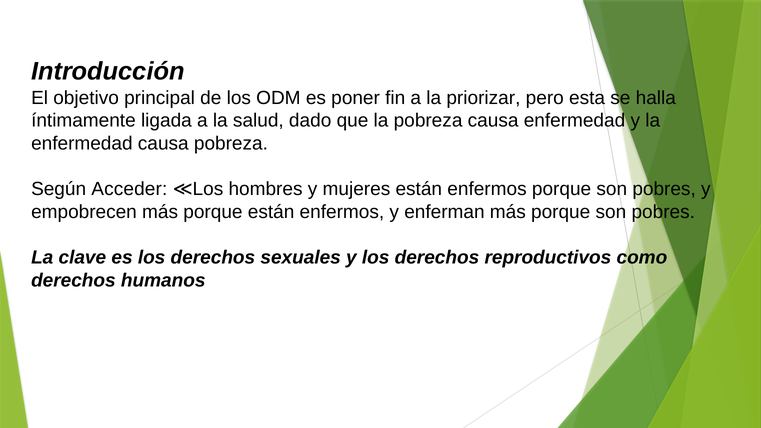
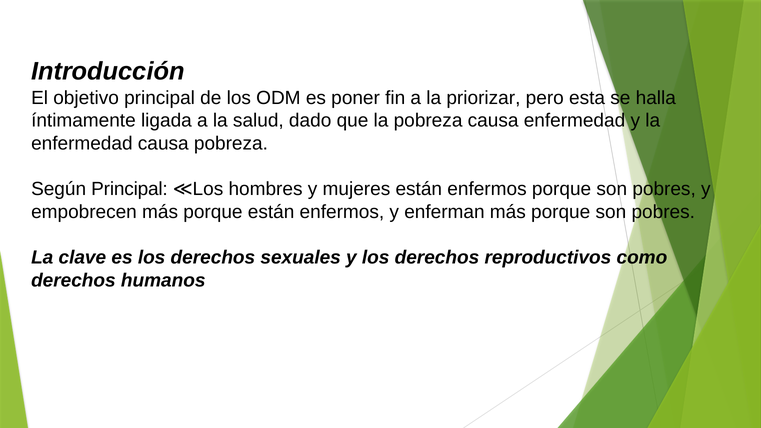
Según Acceder: Acceder -> Principal
